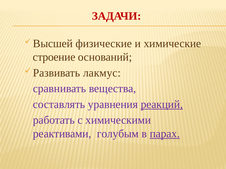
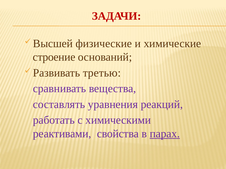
лакмус: лакмус -> третью
реакций underline: present -> none
голубым: голубым -> свойства
